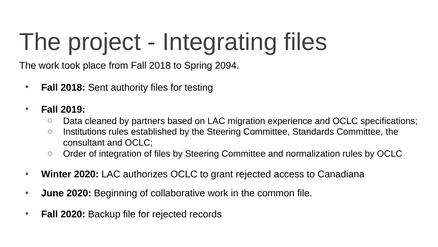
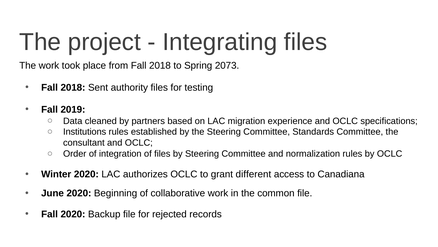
2094: 2094 -> 2073
grant rejected: rejected -> different
